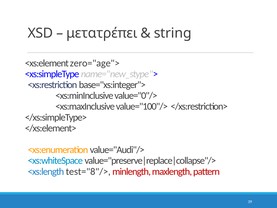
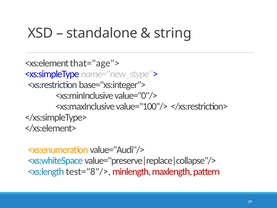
μετατρέπει: μετατρέπει -> standalone
zero="age">: zero="age"> -> that="age">
